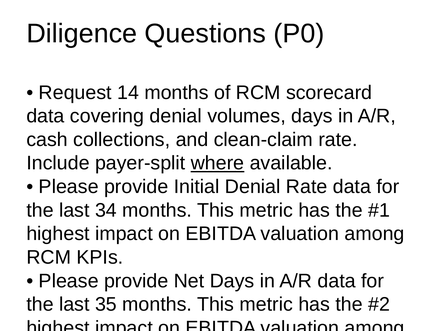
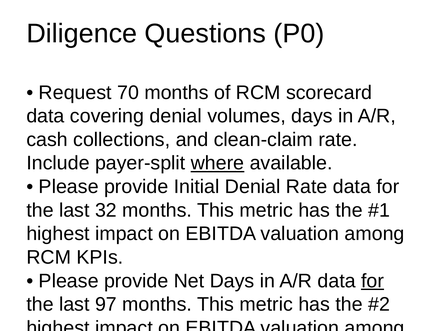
14: 14 -> 70
34: 34 -> 32
for at (373, 281) underline: none -> present
35: 35 -> 97
